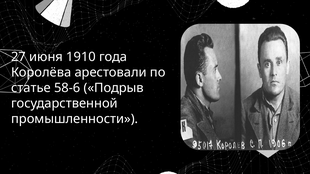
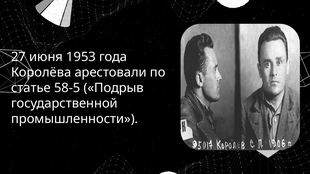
1910: 1910 -> 1953
58-6: 58-6 -> 58-5
